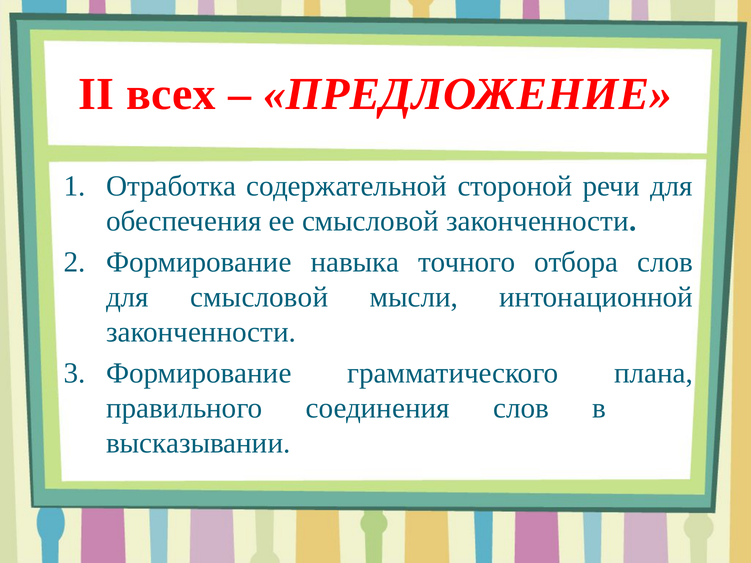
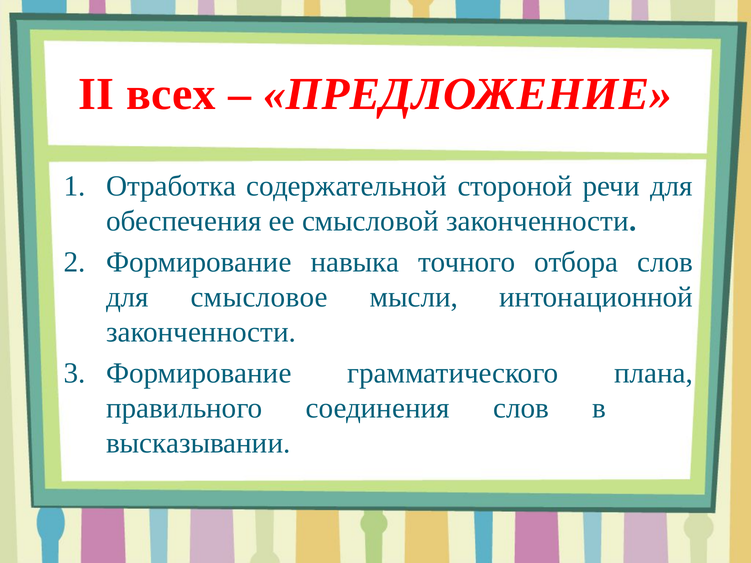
для смысловой: смысловой -> смысловое
